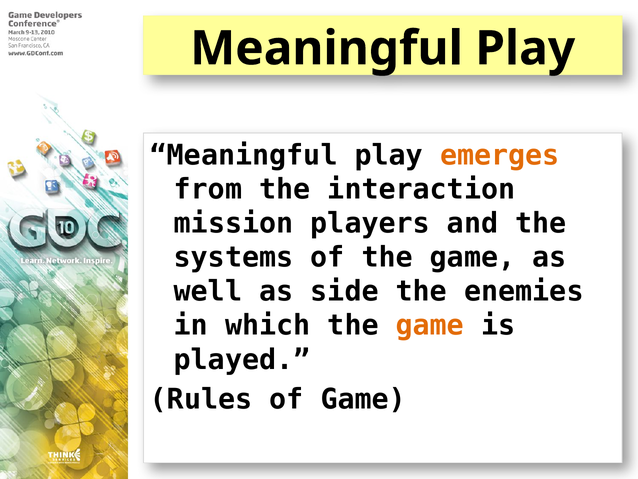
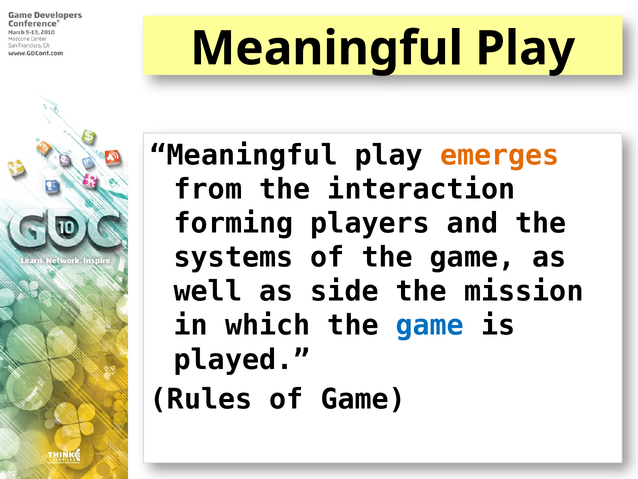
mission: mission -> forming
enemies: enemies -> mission
game at (430, 325) colour: orange -> blue
